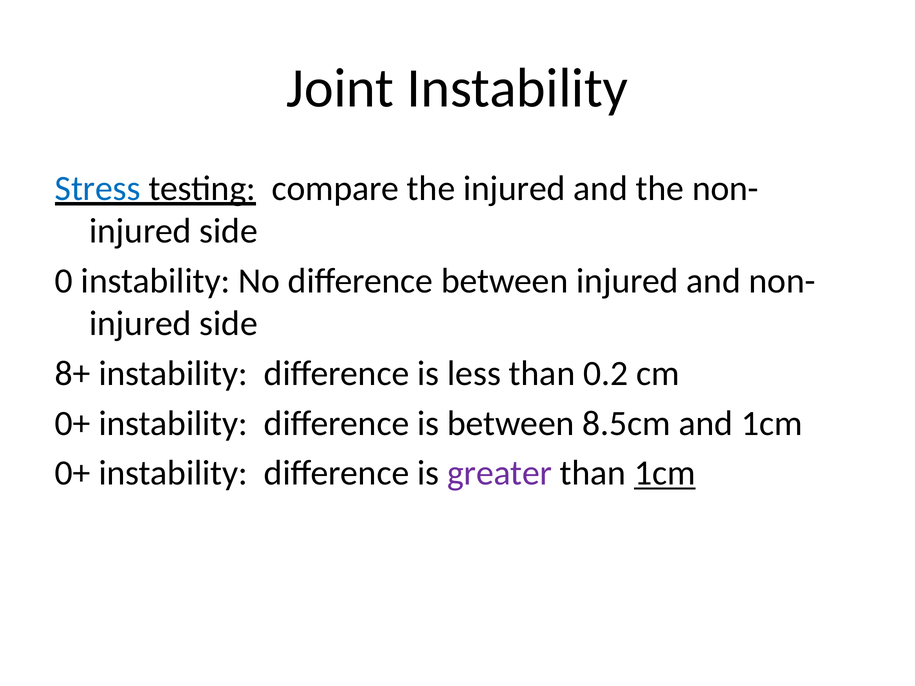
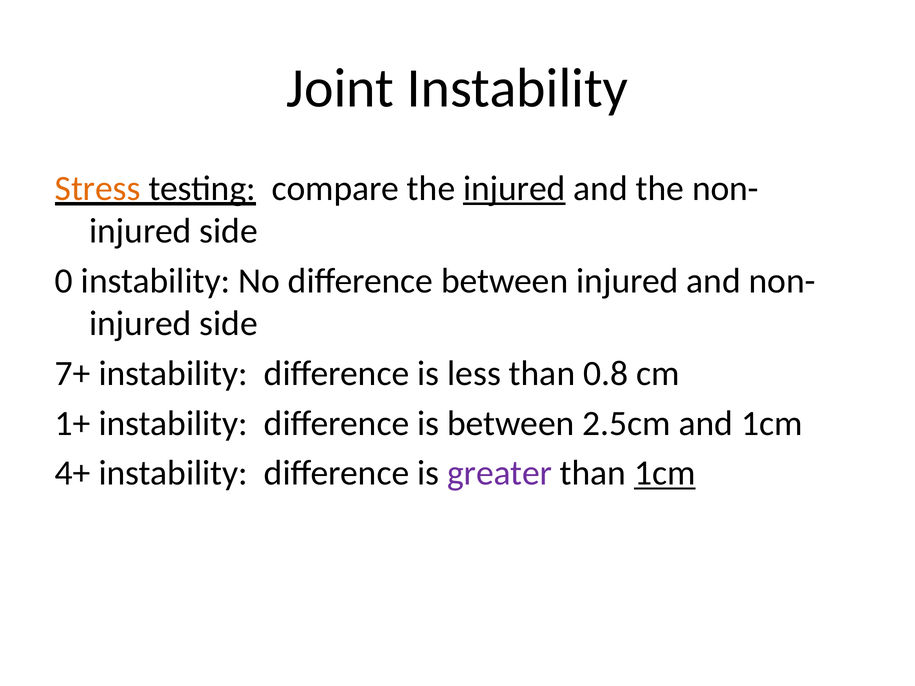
Stress colour: blue -> orange
injured at (514, 189) underline: none -> present
8+: 8+ -> 7+
0.2: 0.2 -> 0.8
0+ at (73, 424): 0+ -> 1+
8.5cm: 8.5cm -> 2.5cm
0+ at (73, 473): 0+ -> 4+
